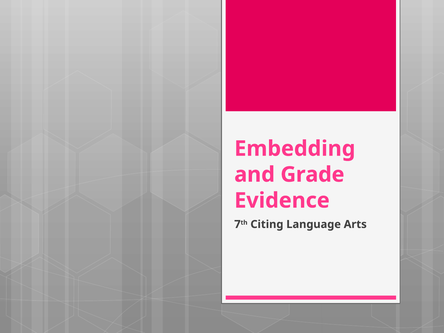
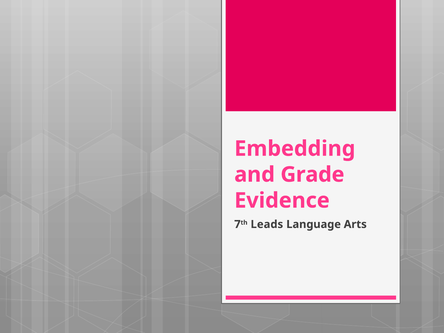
Citing: Citing -> Leads
